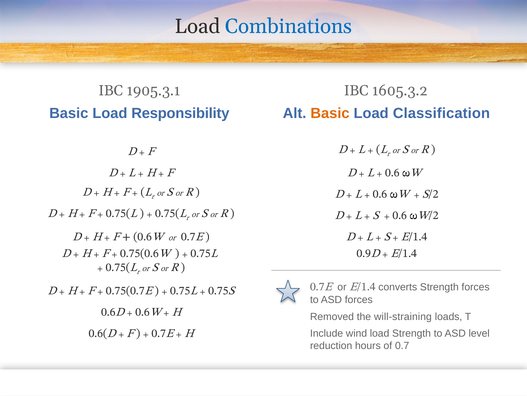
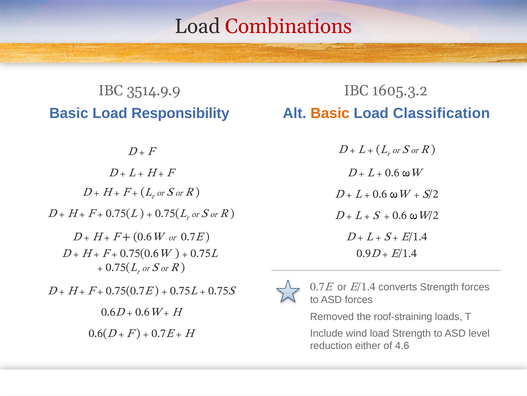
Combinations colour: blue -> red
1905.3.1: 1905.3.1 -> 3514.9.9
will-straining: will-straining -> roof-straining
hours: hours -> either
of 0.7: 0.7 -> 4.6
